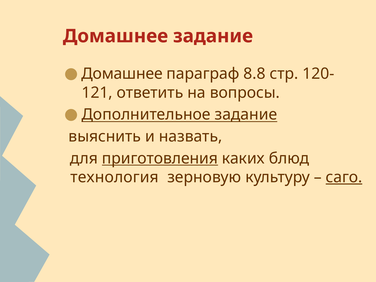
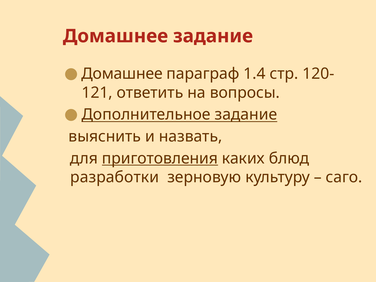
8.8: 8.8 -> 1.4
технология: технология -> разработки
саго underline: present -> none
